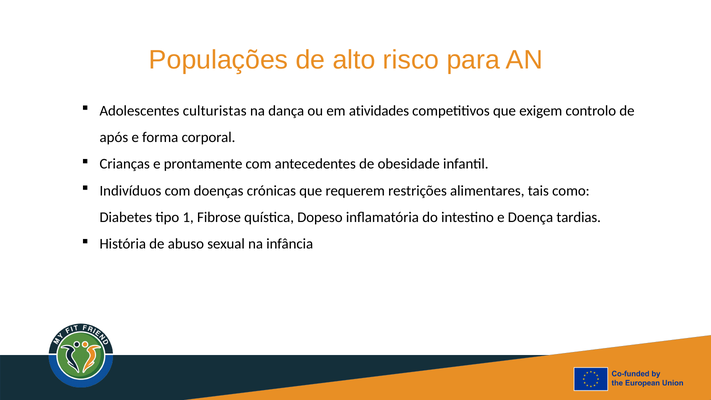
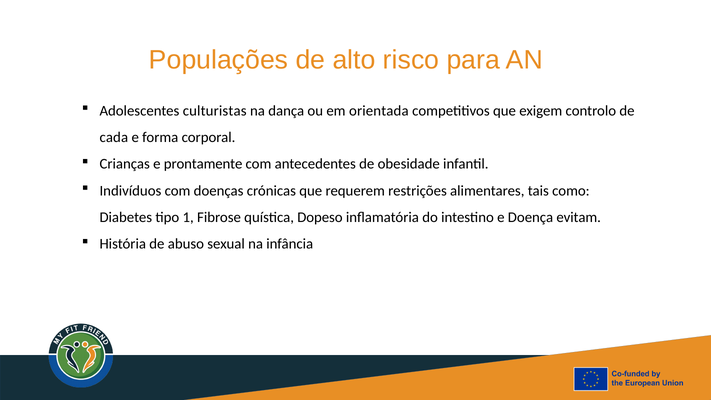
atividades: atividades -> orientada
após: após -> cada
tardias: tardias -> evitam
